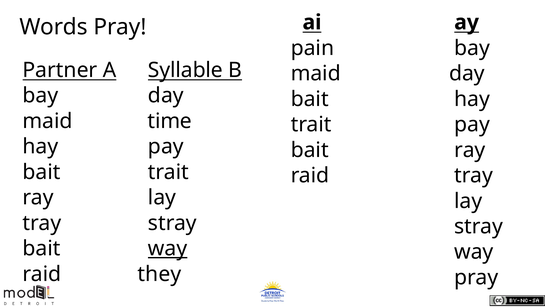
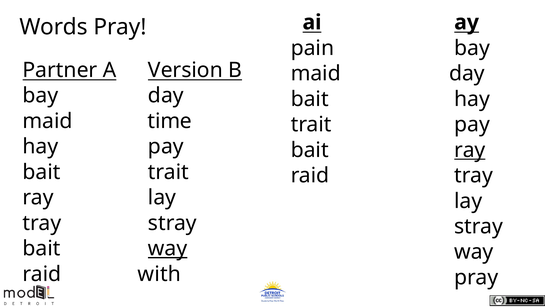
Syllable: Syllable -> Version
ray at (470, 150) underline: none -> present
they: they -> with
